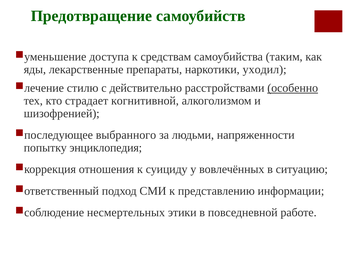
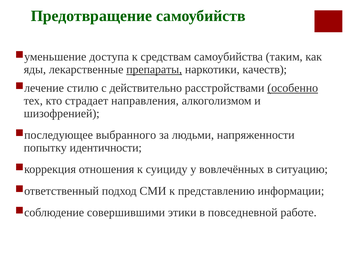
препараты underline: none -> present
уходил: уходил -> качеств
когнитивной: когнитивной -> направления
энциклопедия: энциклопедия -> идентичности
несмертельных: несмертельных -> совершившими
